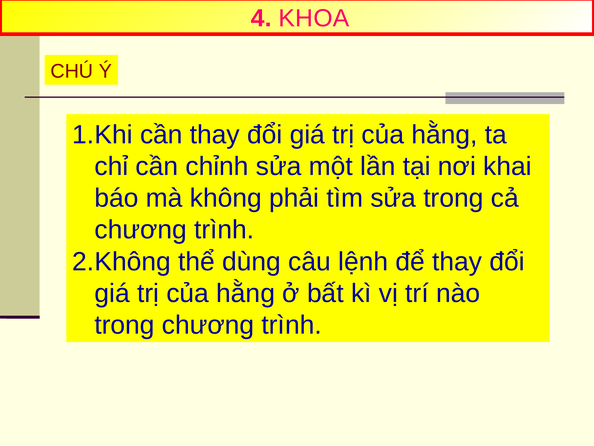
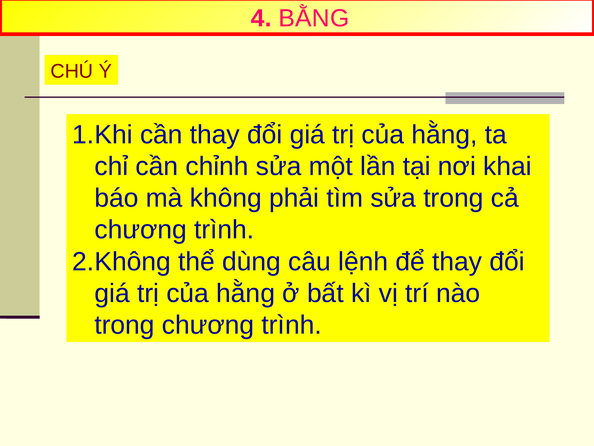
KHOA: KHOA -> BẰNG
